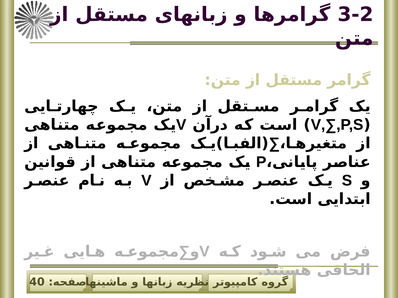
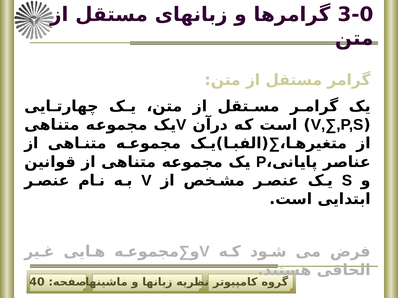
3-2: 3-2 -> 3-0
